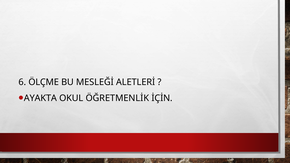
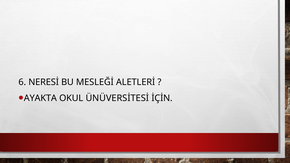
ÖLÇME: ÖLÇME -> NERESİ
ÖĞRETMENLİK: ÖĞRETMENLİK -> ÜNÜVERSİTESİ
